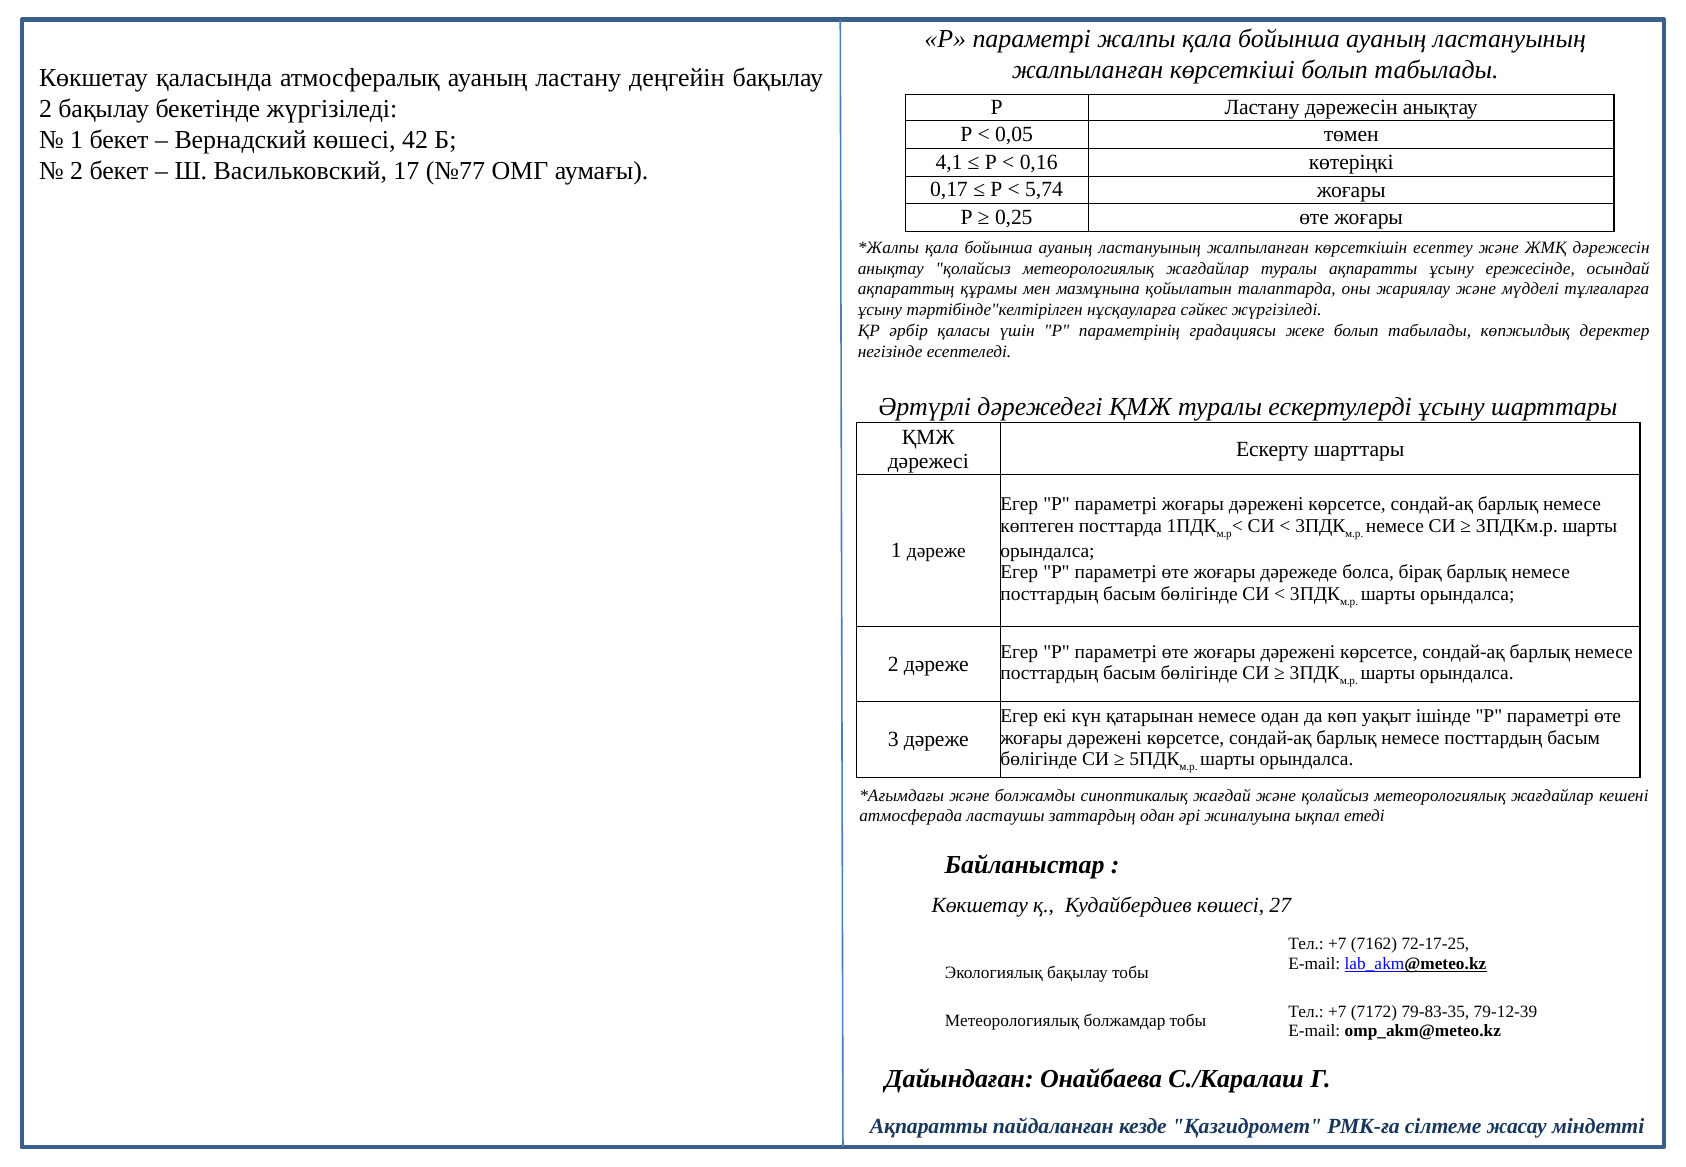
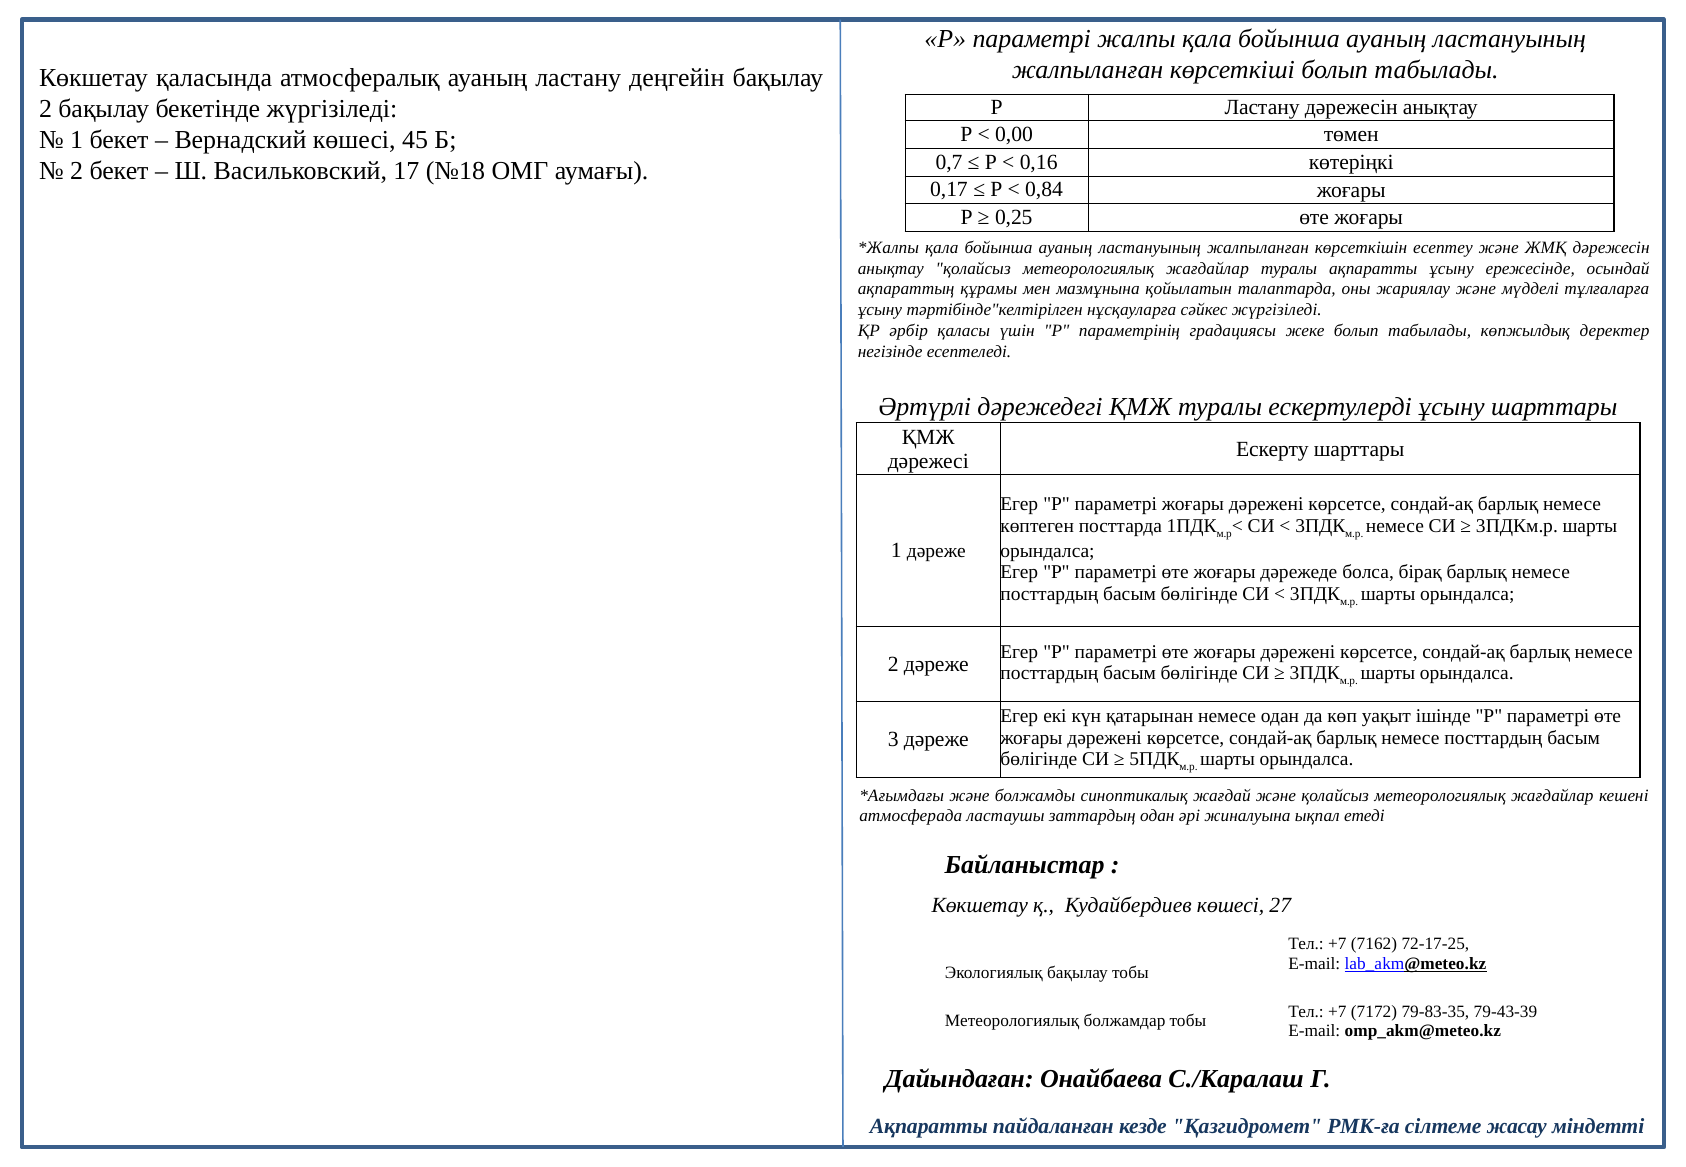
0,05: 0,05 -> 0,00
42: 42 -> 45
4,1: 4,1 -> 0,7
№77: №77 -> №18
5,74: 5,74 -> 0,84
79-12-39: 79-12-39 -> 79-43-39
